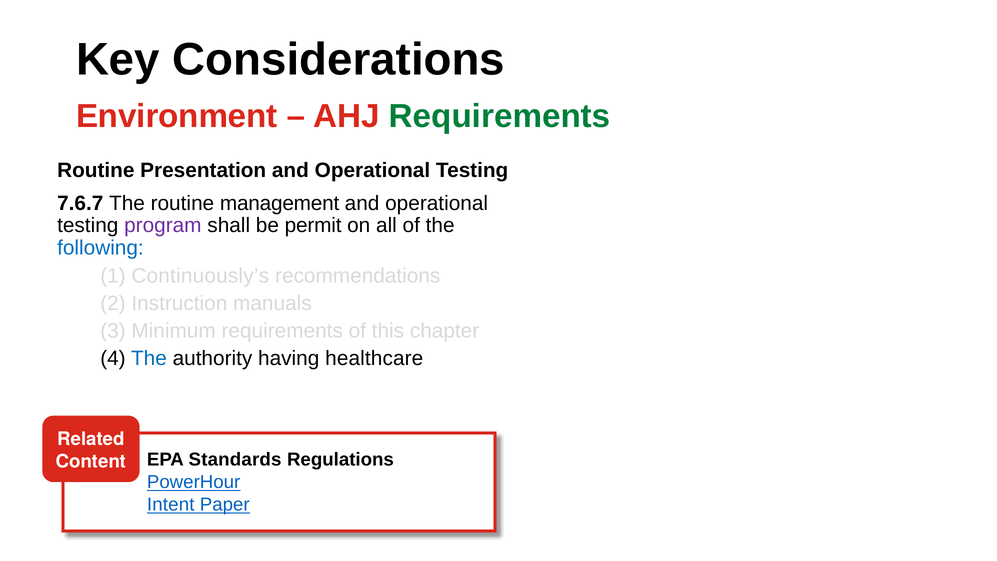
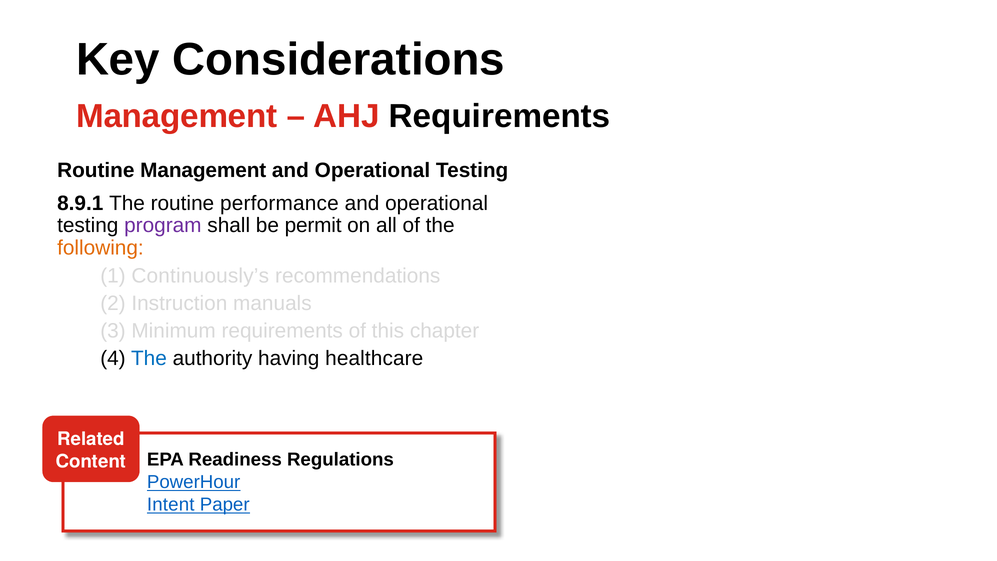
Environment at (177, 116): Environment -> Management
Requirements at (500, 116) colour: green -> black
Routine Presentation: Presentation -> Management
7.6.7: 7.6.7 -> 8.9.1
management: management -> performance
following colour: blue -> orange
Standards: Standards -> Readiness
